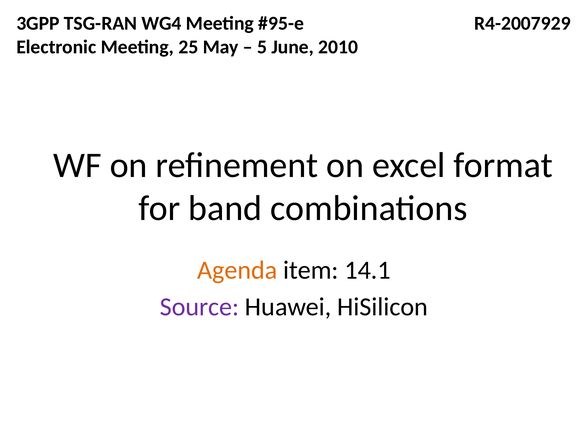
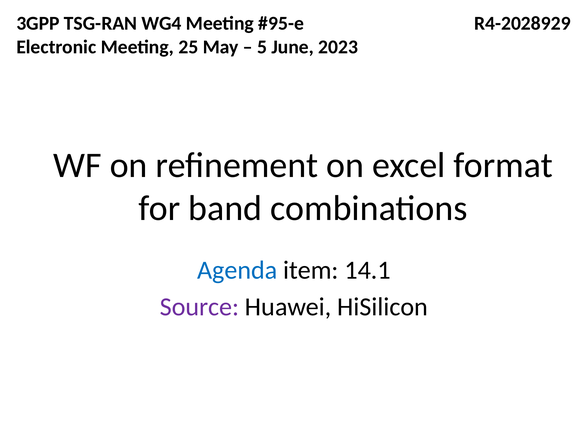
R4-2007929: R4-2007929 -> R4-2028929
2010: 2010 -> 2023
Agenda colour: orange -> blue
